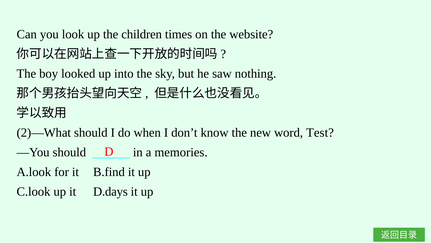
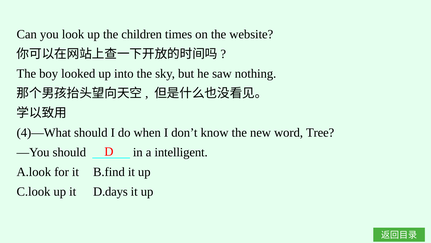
2)—What: 2)—What -> 4)—What
Test: Test -> Tree
memories: memories -> intelligent
